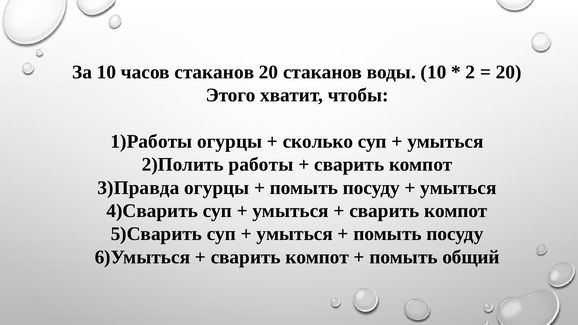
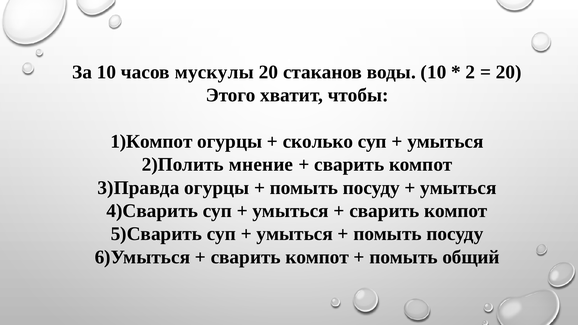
часов стаканов: стаканов -> мускулы
1)Работы: 1)Работы -> 1)Компот
работы: работы -> мнение
